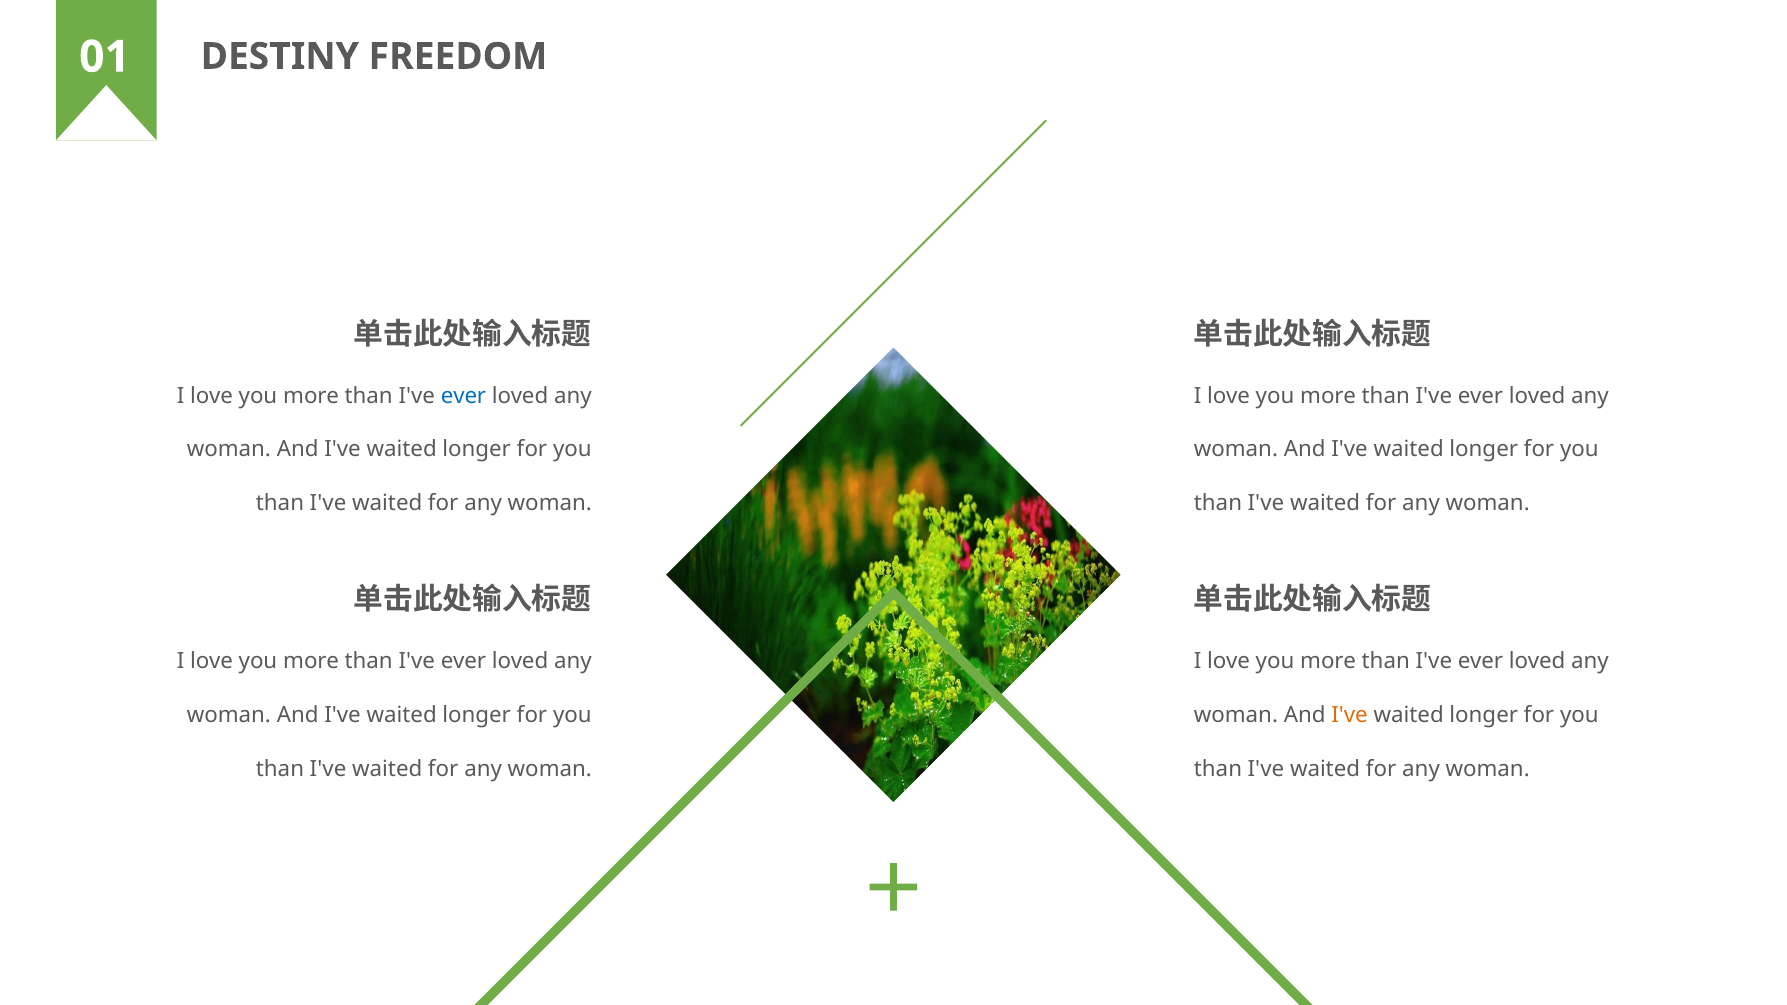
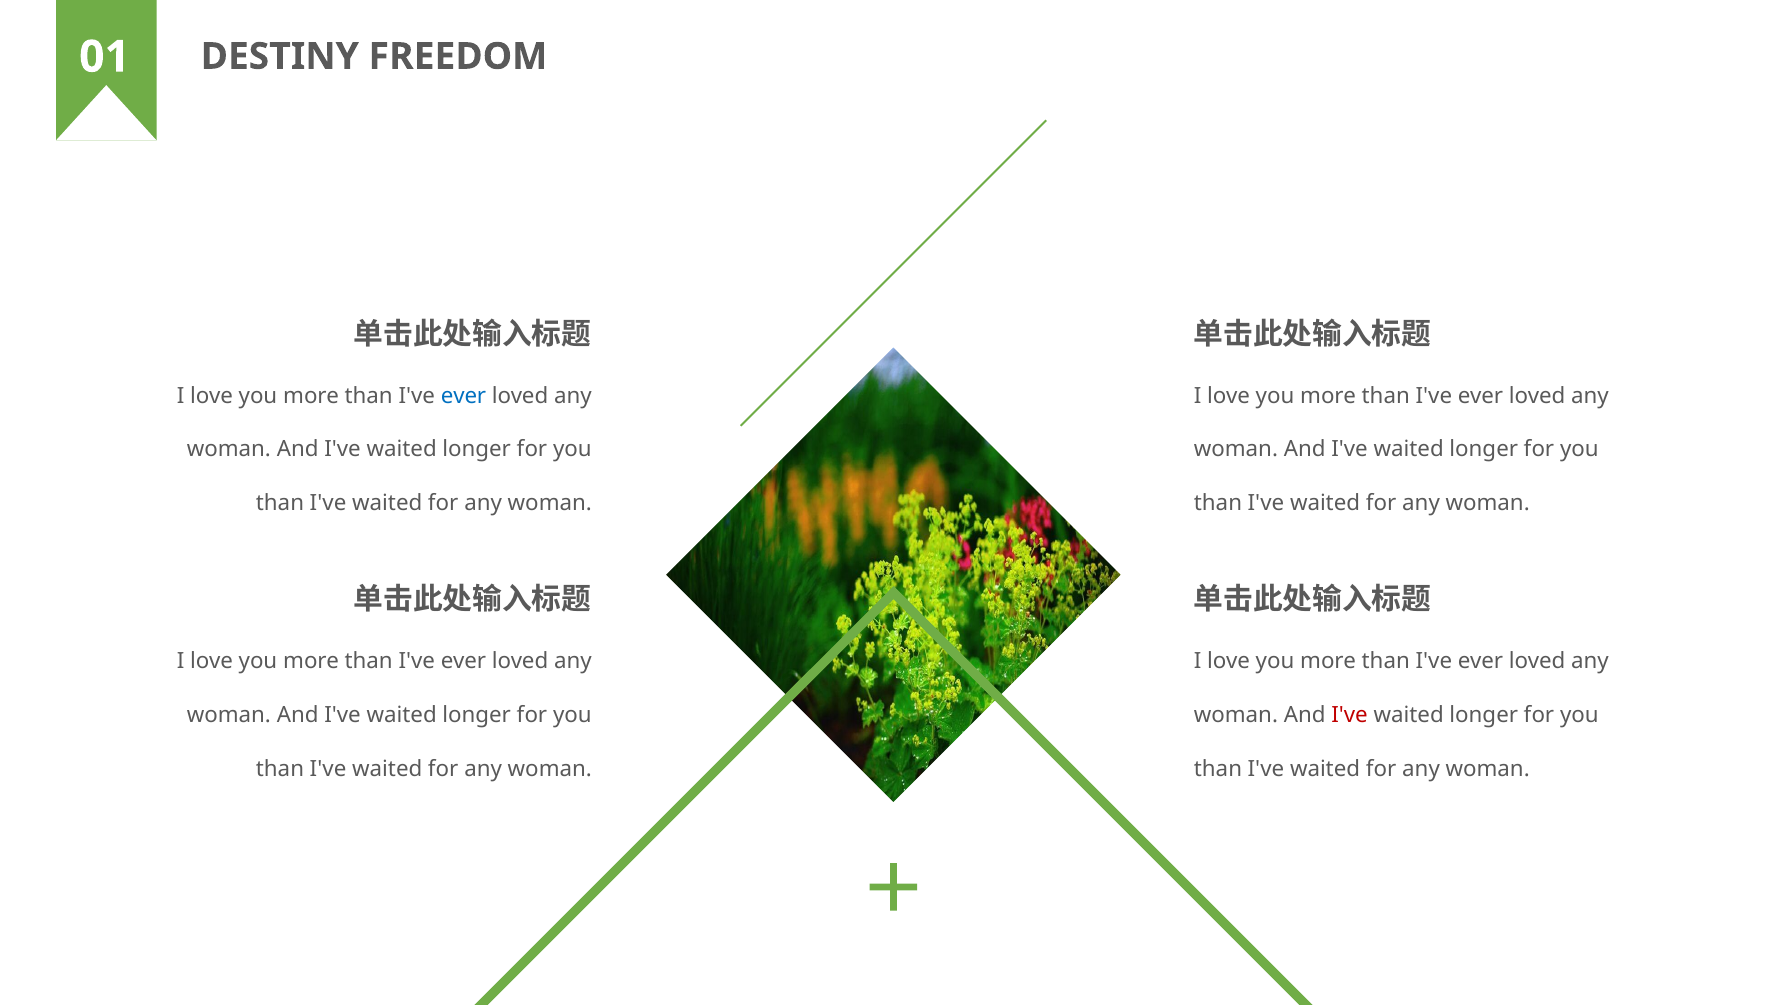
I've at (1350, 715) colour: orange -> red
